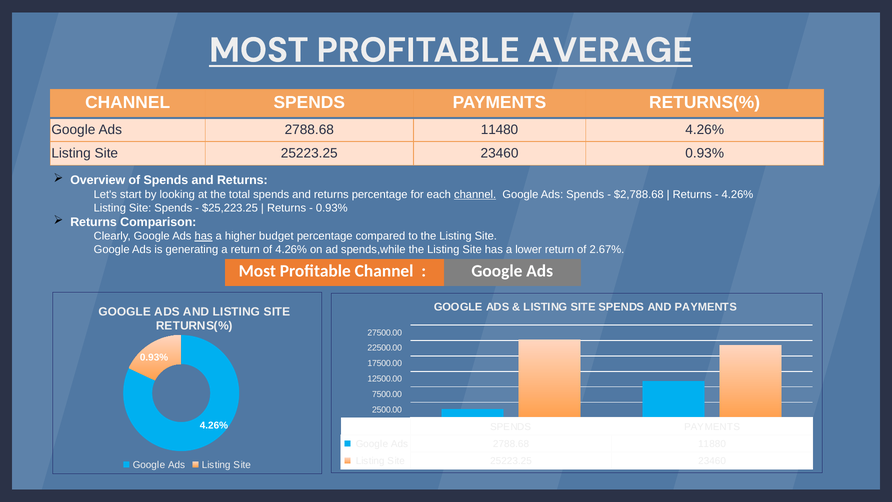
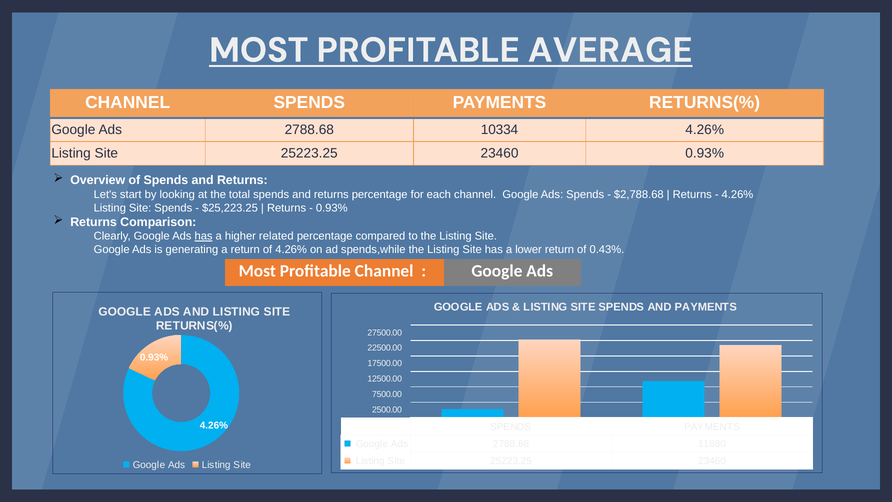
11480: 11480 -> 10334
channel at (475, 194) underline: present -> none
budget: budget -> related
2.67%: 2.67% -> 0.43%
